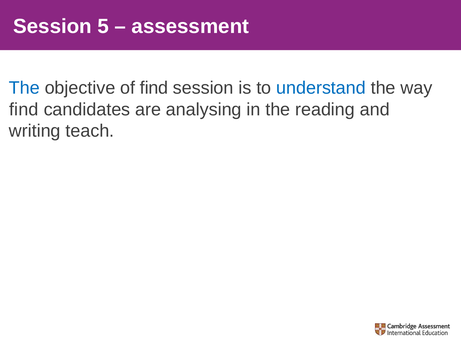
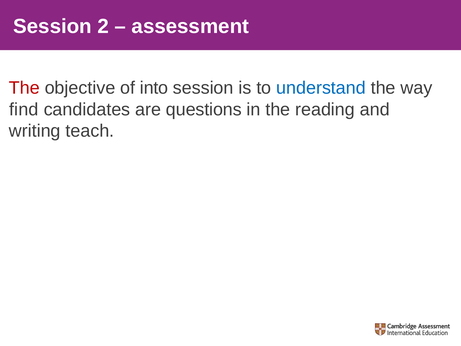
5: 5 -> 2
The at (24, 88) colour: blue -> red
of find: find -> into
analysing: analysing -> questions
